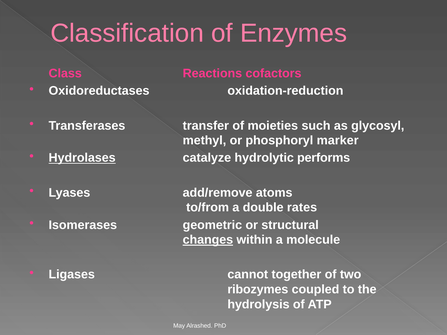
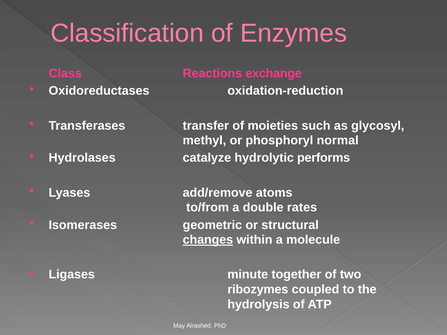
cofactors: cofactors -> exchange
marker: marker -> normal
Hydrolases underline: present -> none
cannot: cannot -> minute
